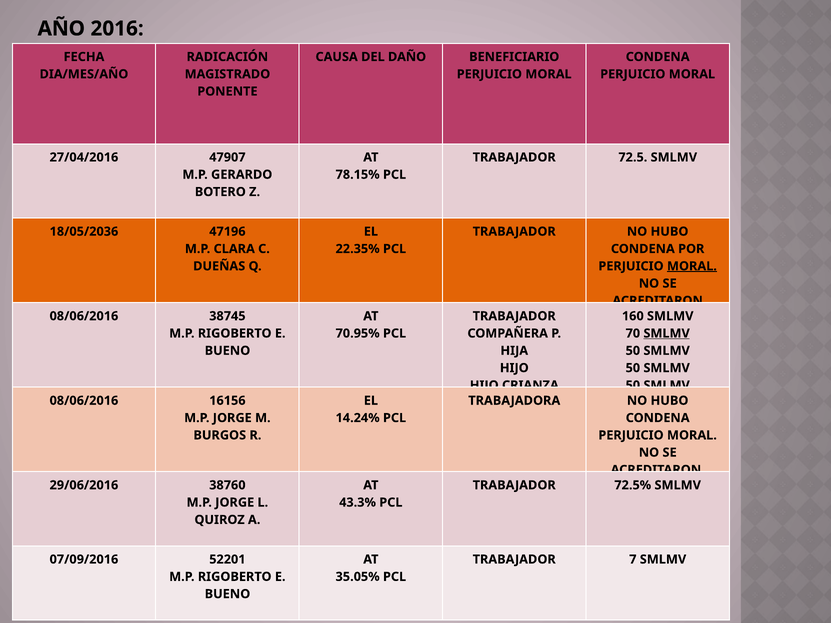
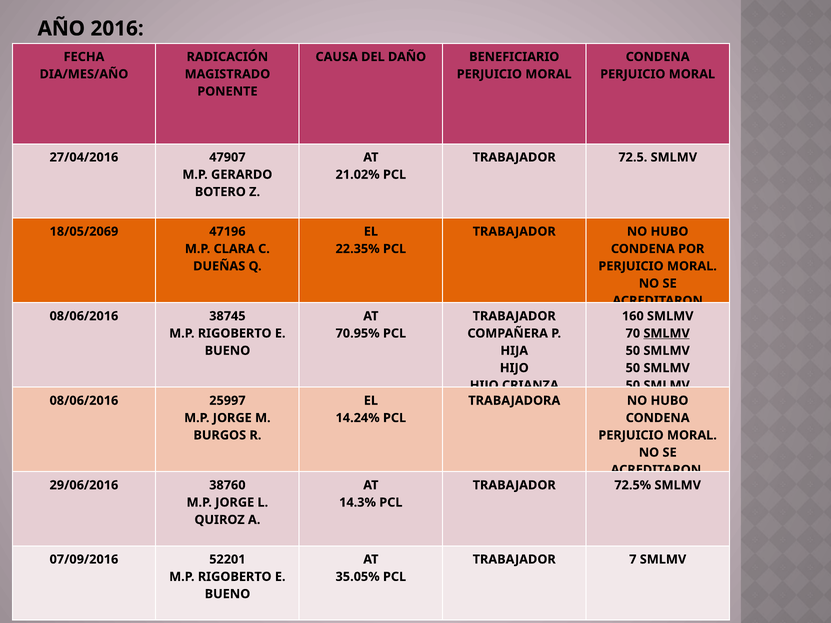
78.15%: 78.15% -> 21.02%
18/05/2036: 18/05/2036 -> 18/05/2069
MORAL at (692, 266) underline: present -> none
16156: 16156 -> 25997
43.3%: 43.3% -> 14.3%
